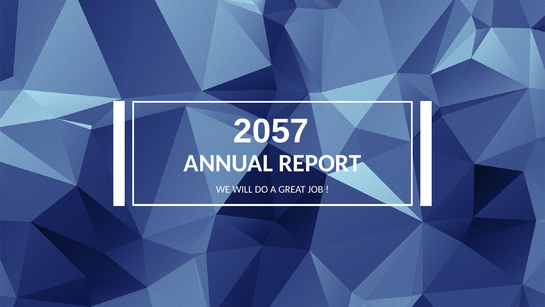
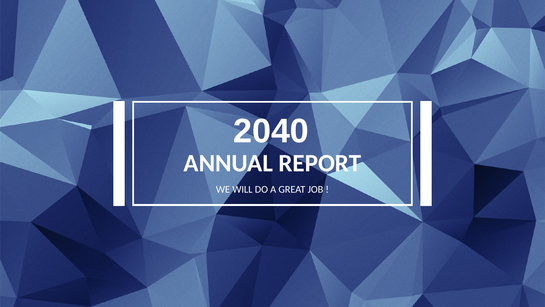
2057: 2057 -> 2040
